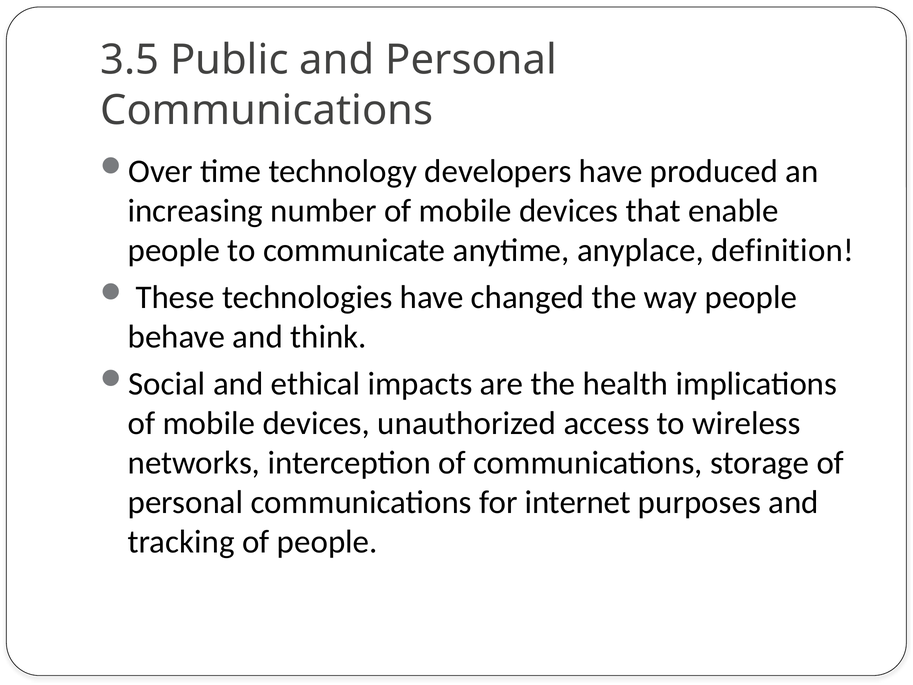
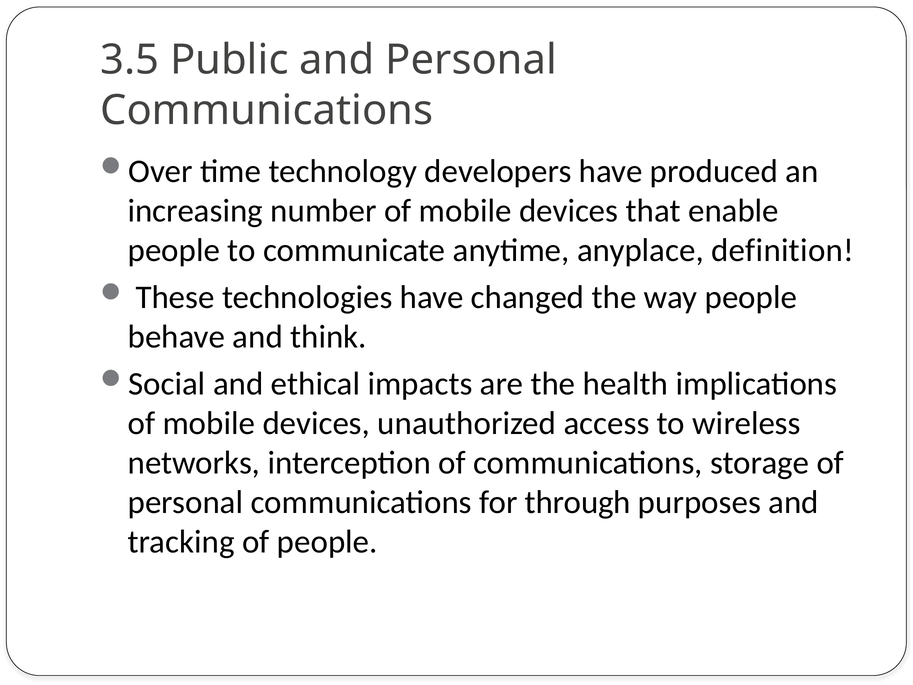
internet: internet -> through
